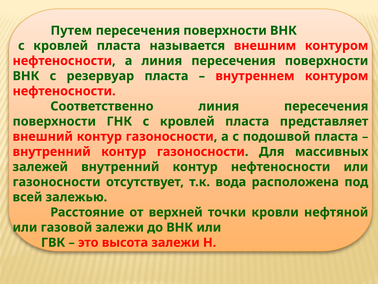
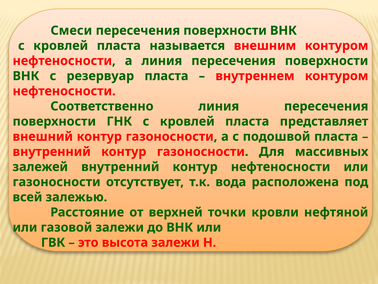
Путем: Путем -> Смеси
